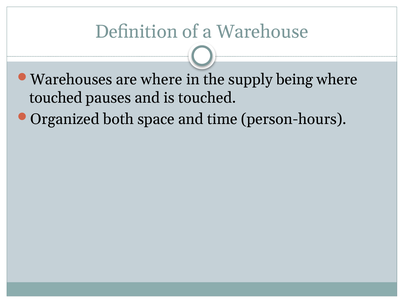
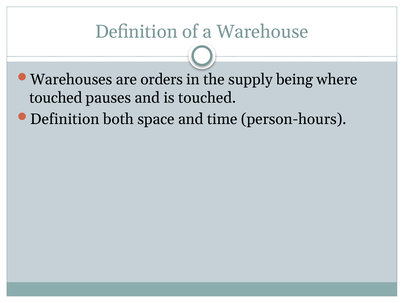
are where: where -> orders
Organized at (65, 119): Organized -> Definition
